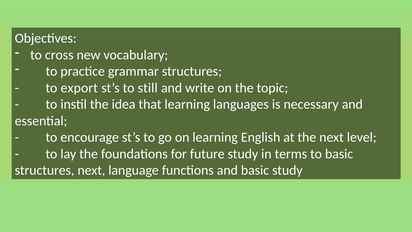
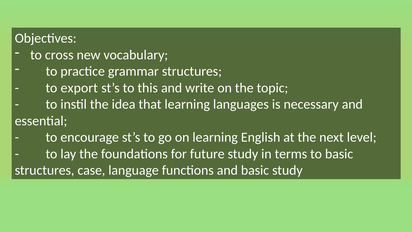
still: still -> this
structures next: next -> case
